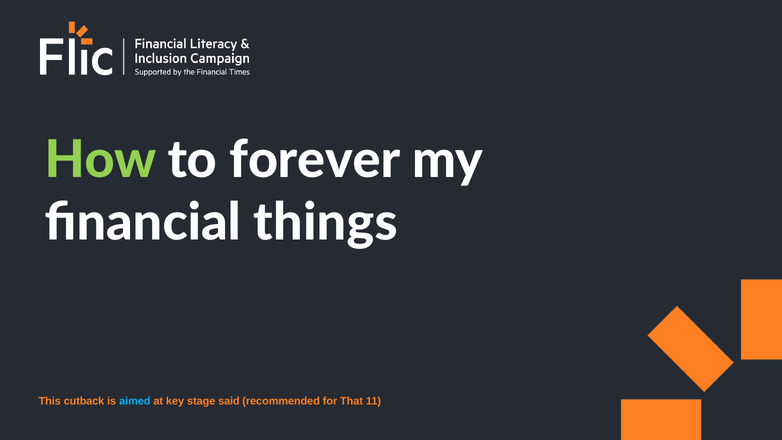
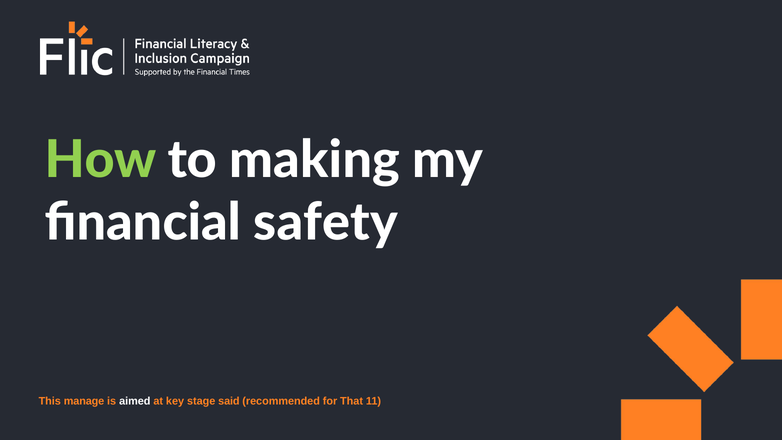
forever: forever -> making
things: things -> safety
cutback: cutback -> manage
aimed colour: light blue -> white
